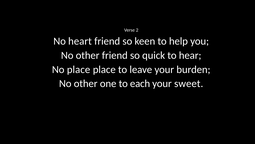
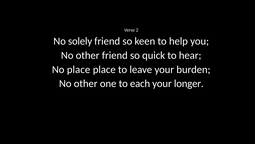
heart: heart -> solely
sweet: sweet -> longer
